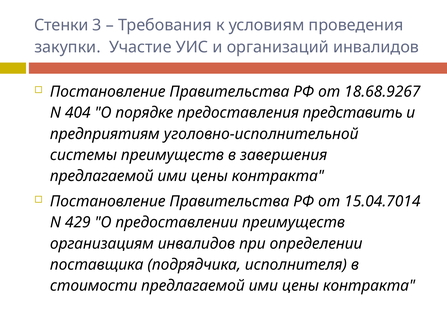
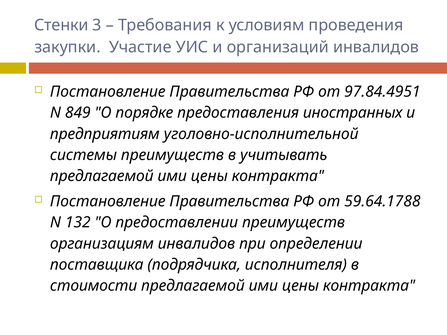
18.68.9267: 18.68.9267 -> 97.84.4951
404: 404 -> 849
представить: представить -> иностранных
завершения: завершения -> учитывать
15.04.7014: 15.04.7014 -> 59.64.1788
429: 429 -> 132
